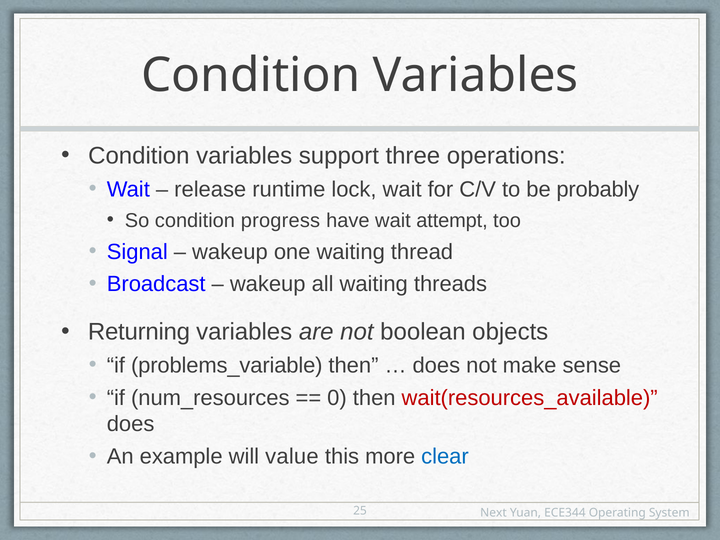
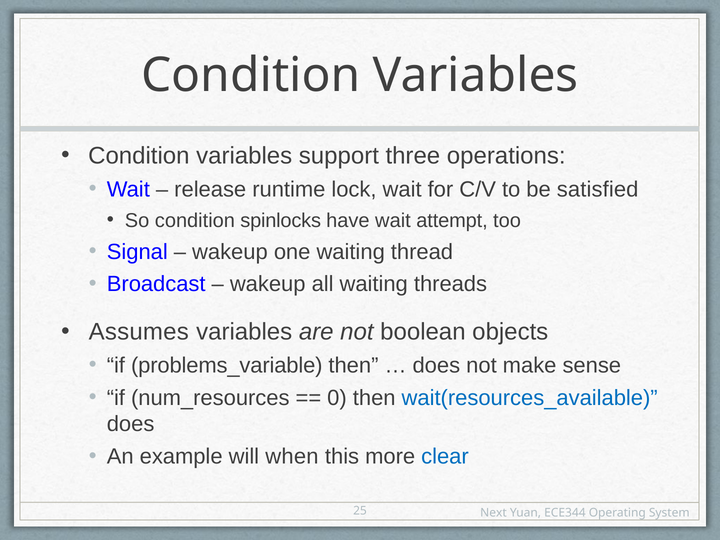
probably: probably -> satisfied
progress: progress -> spinlocks
Returning: Returning -> Assumes
wait(resources_available colour: red -> blue
value: value -> when
